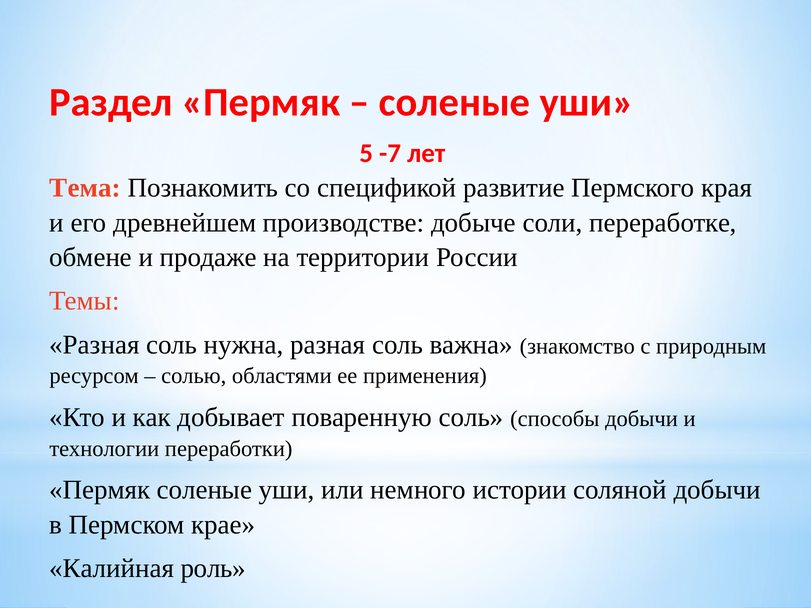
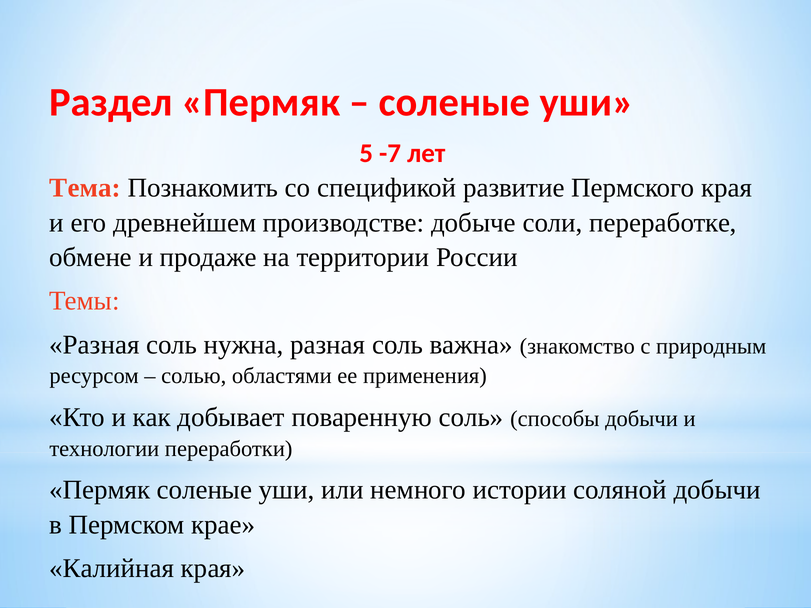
Калийная роль: роль -> края
